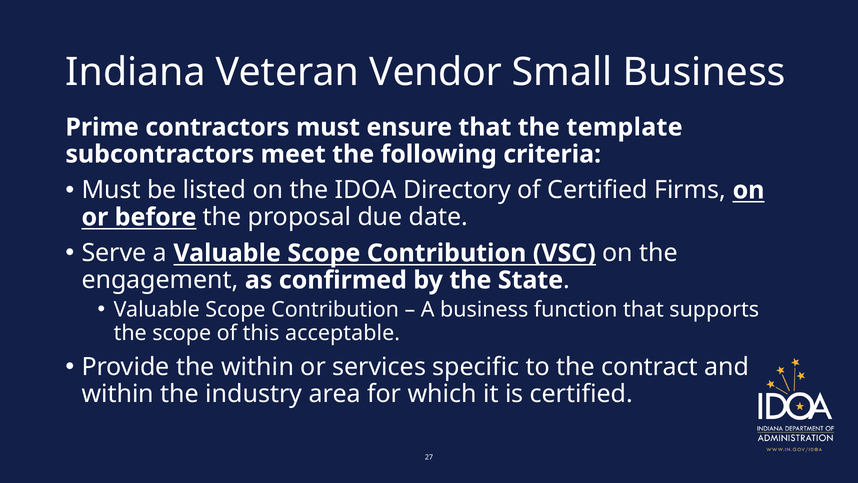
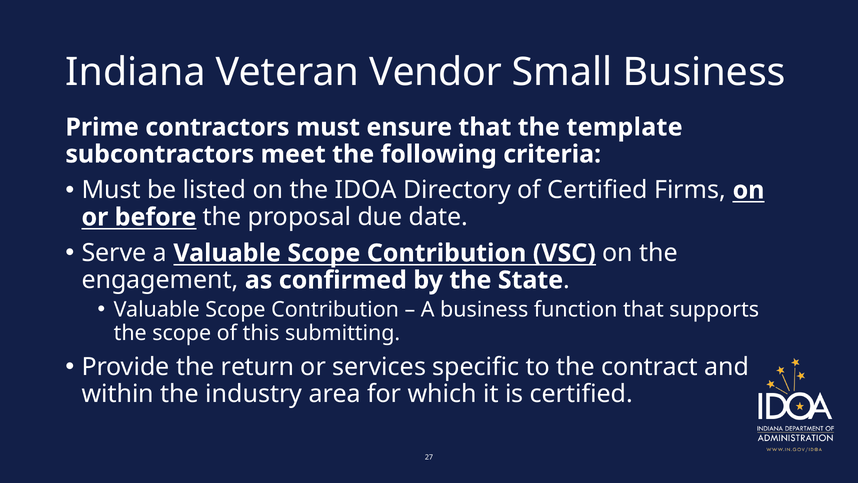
acceptable: acceptable -> submitting
the within: within -> return
